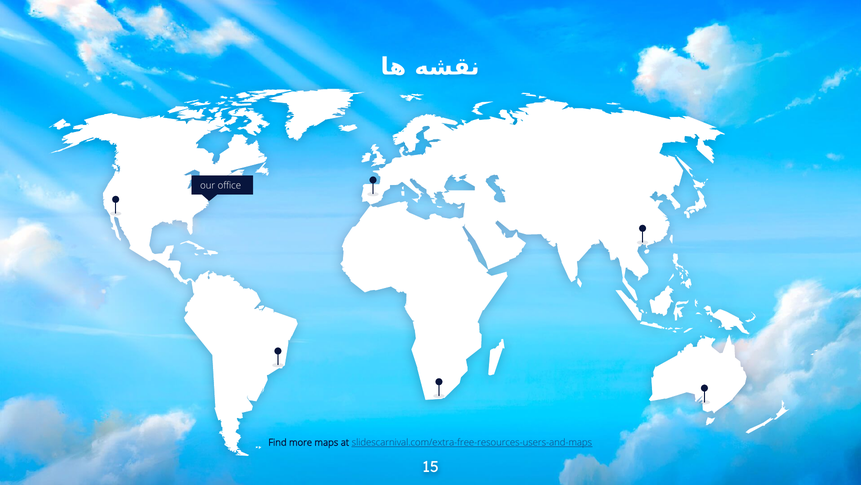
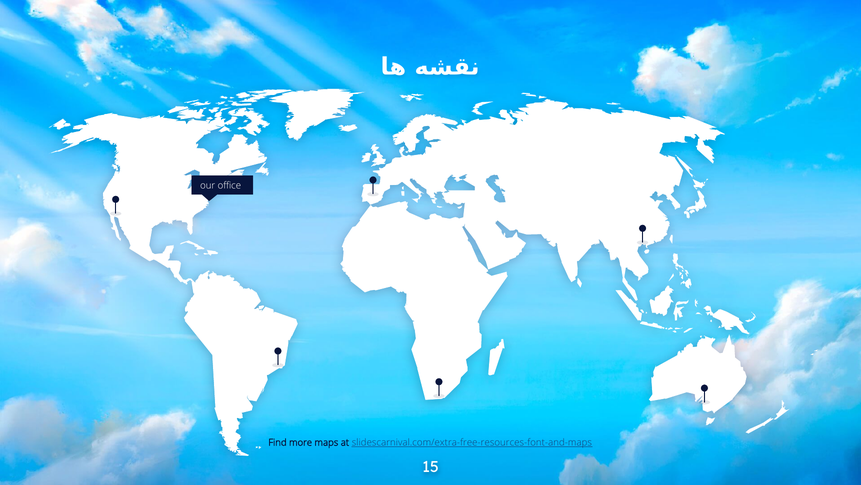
slidescarnival.com/extra-free-resources-users-and-maps: slidescarnival.com/extra-free-resources-users-and-maps -> slidescarnival.com/extra-free-resources-font-and-maps
